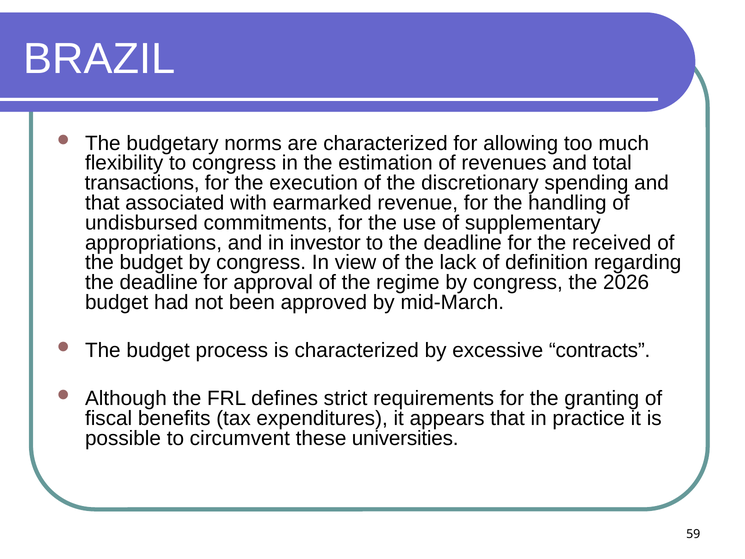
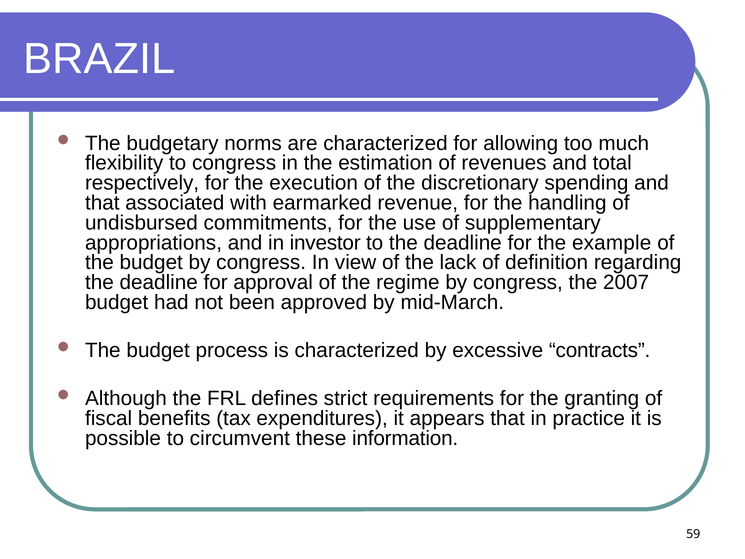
transactions: transactions -> respectively
received: received -> example
2026: 2026 -> 2007
universities: universities -> information
